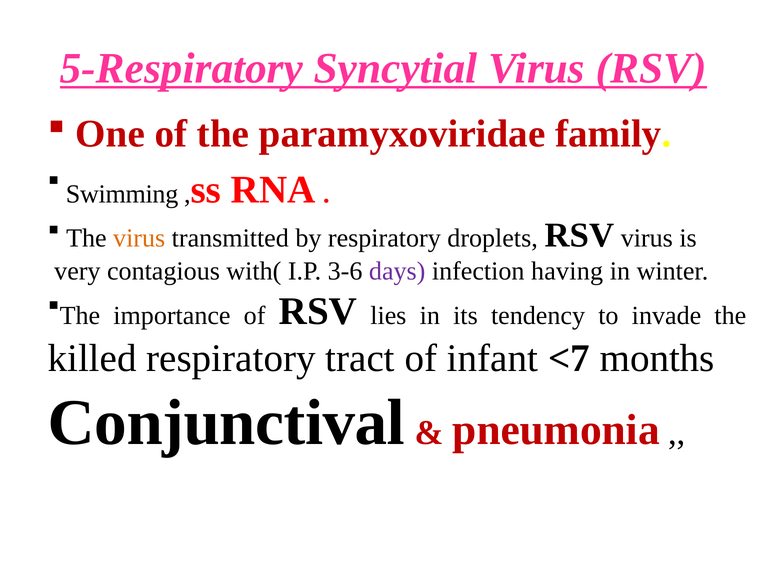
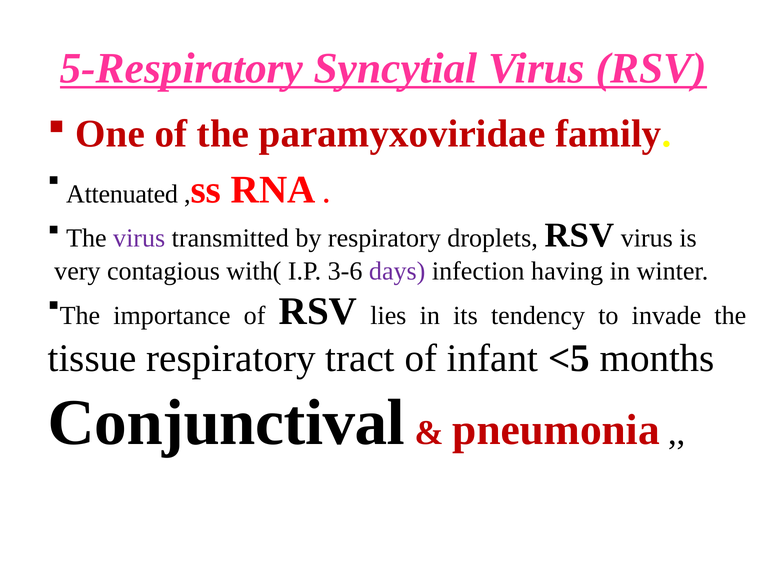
Swimming: Swimming -> Attenuated
virus at (139, 238) colour: orange -> purple
killed: killed -> tissue
<7: <7 -> <5
